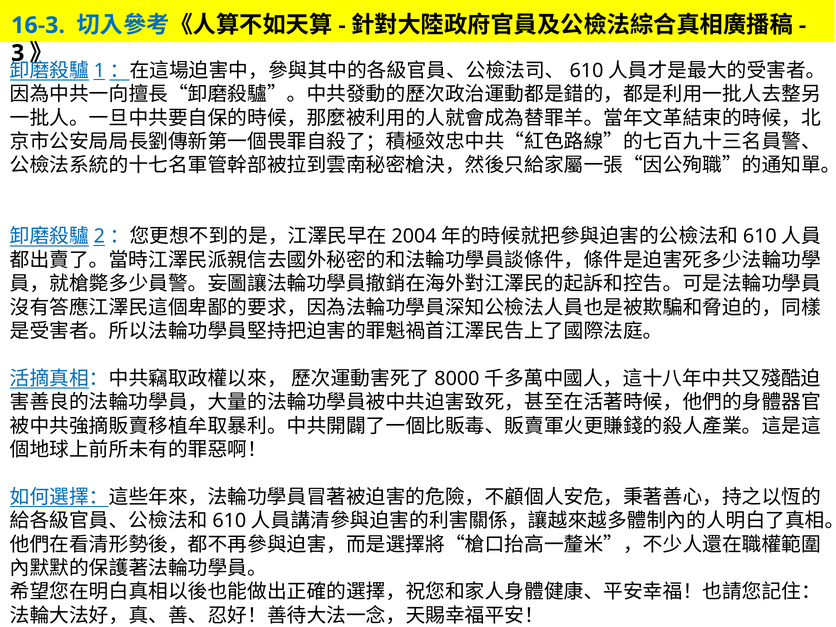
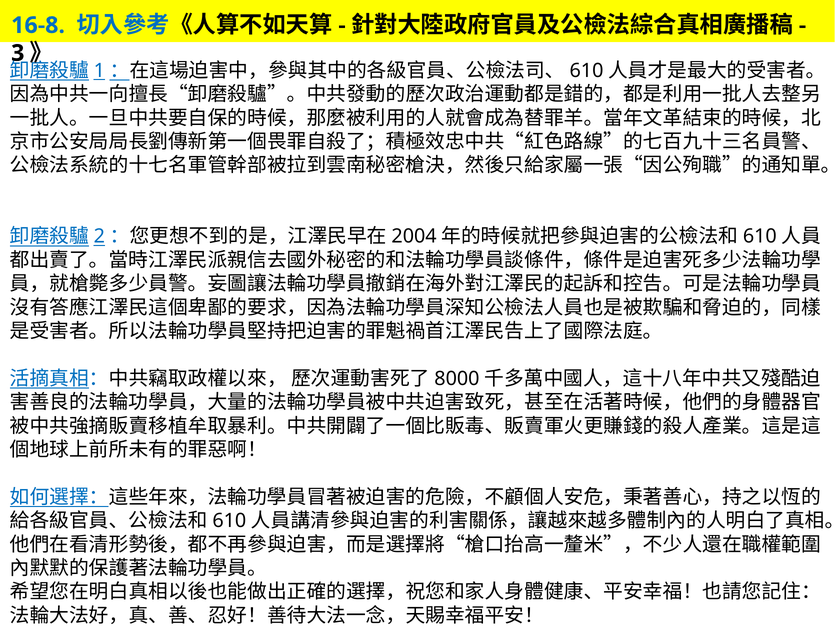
16-3: 16-3 -> 16-8
